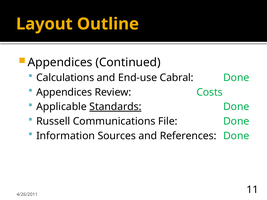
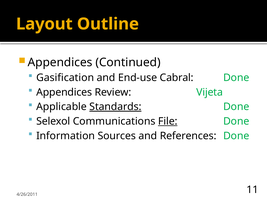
Calculations: Calculations -> Gasification
Costs: Costs -> Vijeta
Russell: Russell -> Selexol
File underline: none -> present
